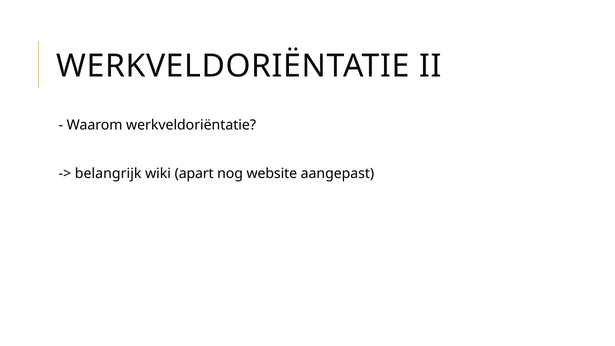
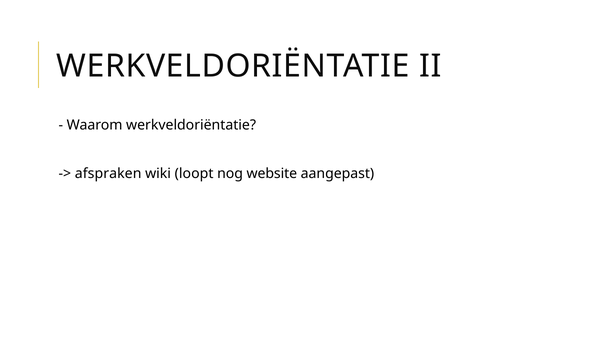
belangrijk: belangrijk -> afspraken
apart: apart -> loopt
